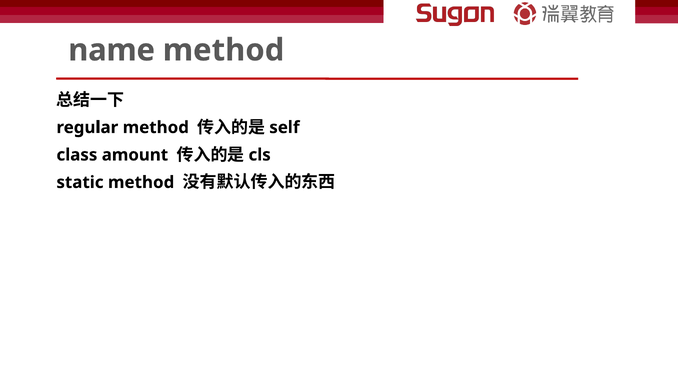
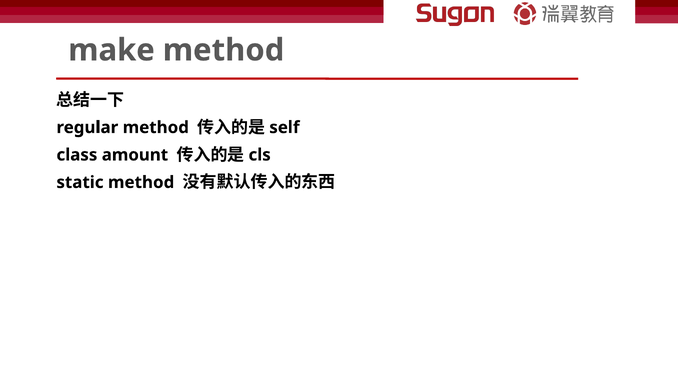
name: name -> make
